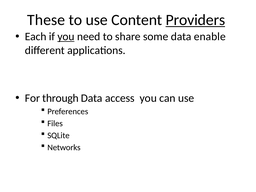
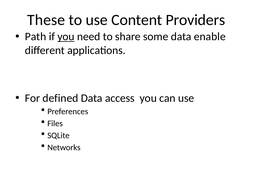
Providers underline: present -> none
Each: Each -> Path
through: through -> defined
